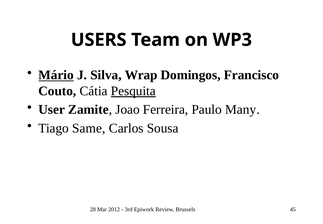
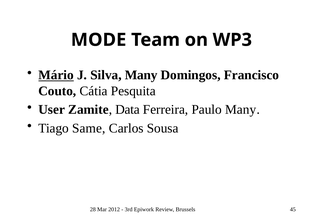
USERS: USERS -> MODE
Silva Wrap: Wrap -> Many
Pesquita underline: present -> none
Joao: Joao -> Data
